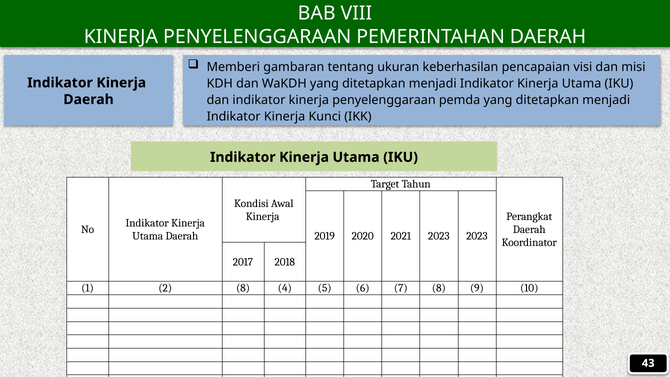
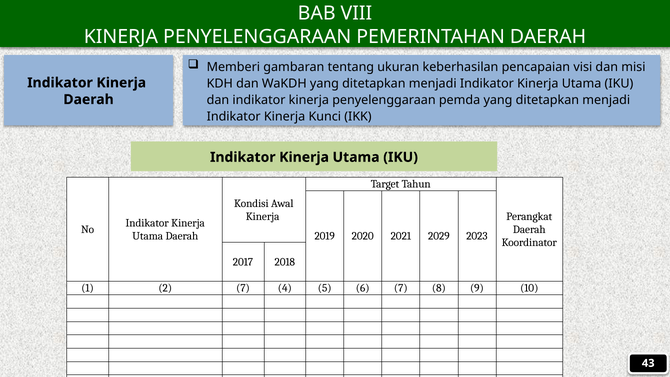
2021 2023: 2023 -> 2029
2 8: 8 -> 7
